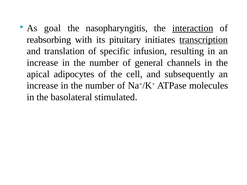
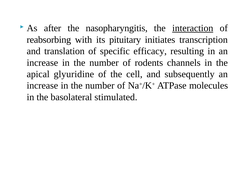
goal: goal -> after
transcription underline: present -> none
infusion: infusion -> efficacy
general: general -> rodents
adipocytes: adipocytes -> glyuridine
